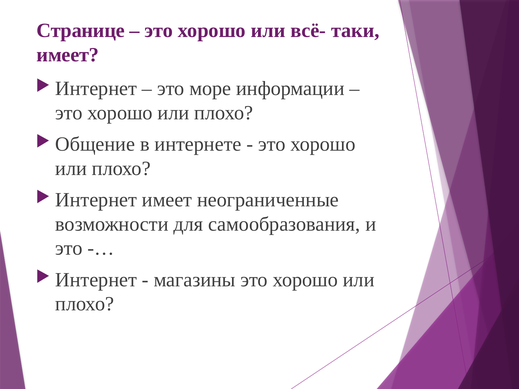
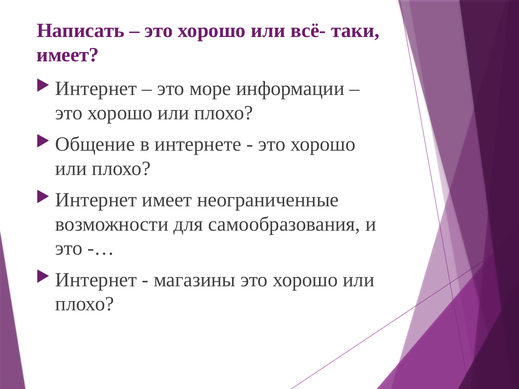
Странице: Странице -> Написать
